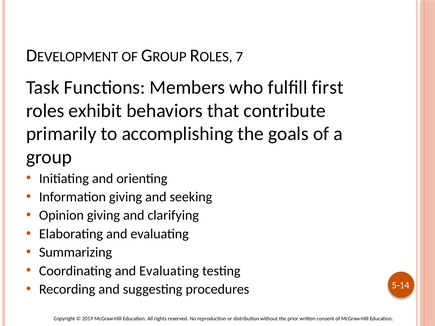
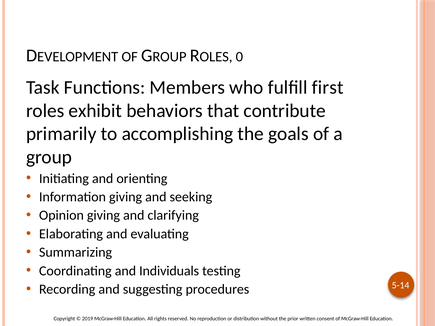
7: 7 -> 0
Coordinating and Evaluating: Evaluating -> Individuals
